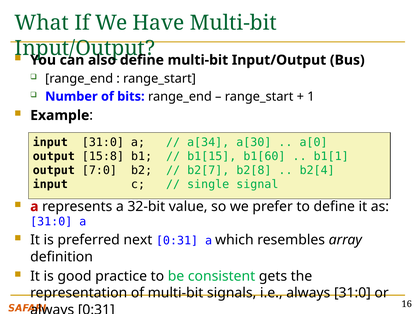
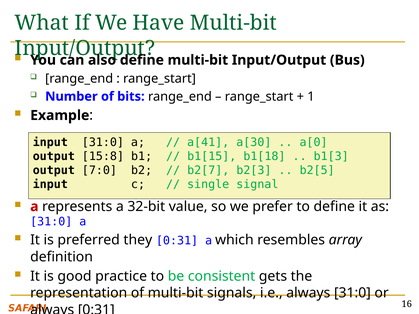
a[34: a[34 -> a[41
b1[60: b1[60 -> b1[18
b1[1: b1[1 -> b1[3
b2[8: b2[8 -> b2[3
b2[4: b2[4 -> b2[5
next: next -> they
